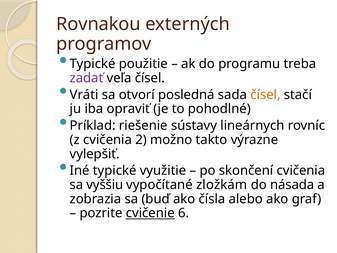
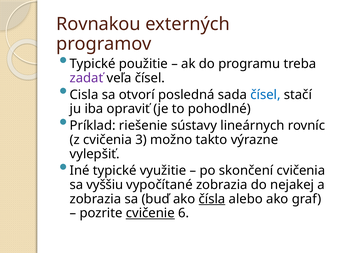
Vráti: Vráti -> Cisla
čísel at (265, 95) colour: orange -> blue
2: 2 -> 3
vypočítané zložkám: zložkám -> zobrazia
násada: násada -> nejakej
čísla underline: none -> present
